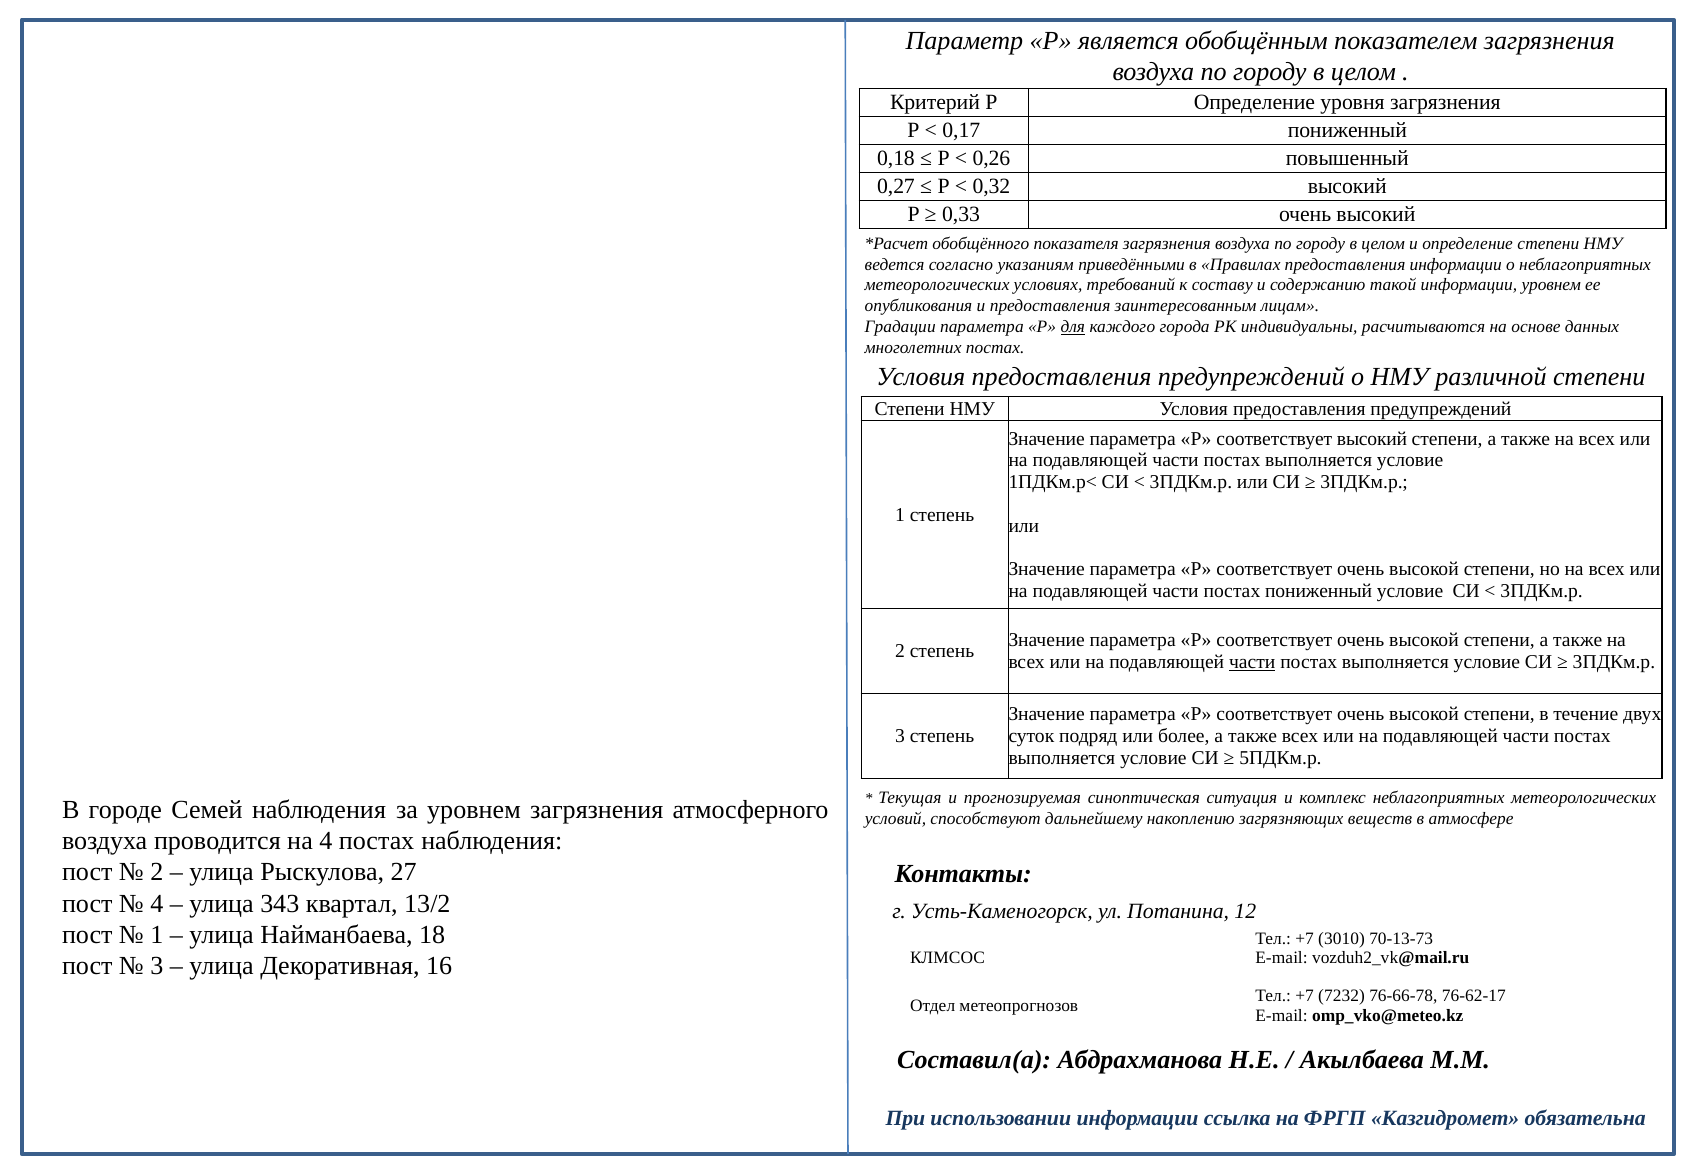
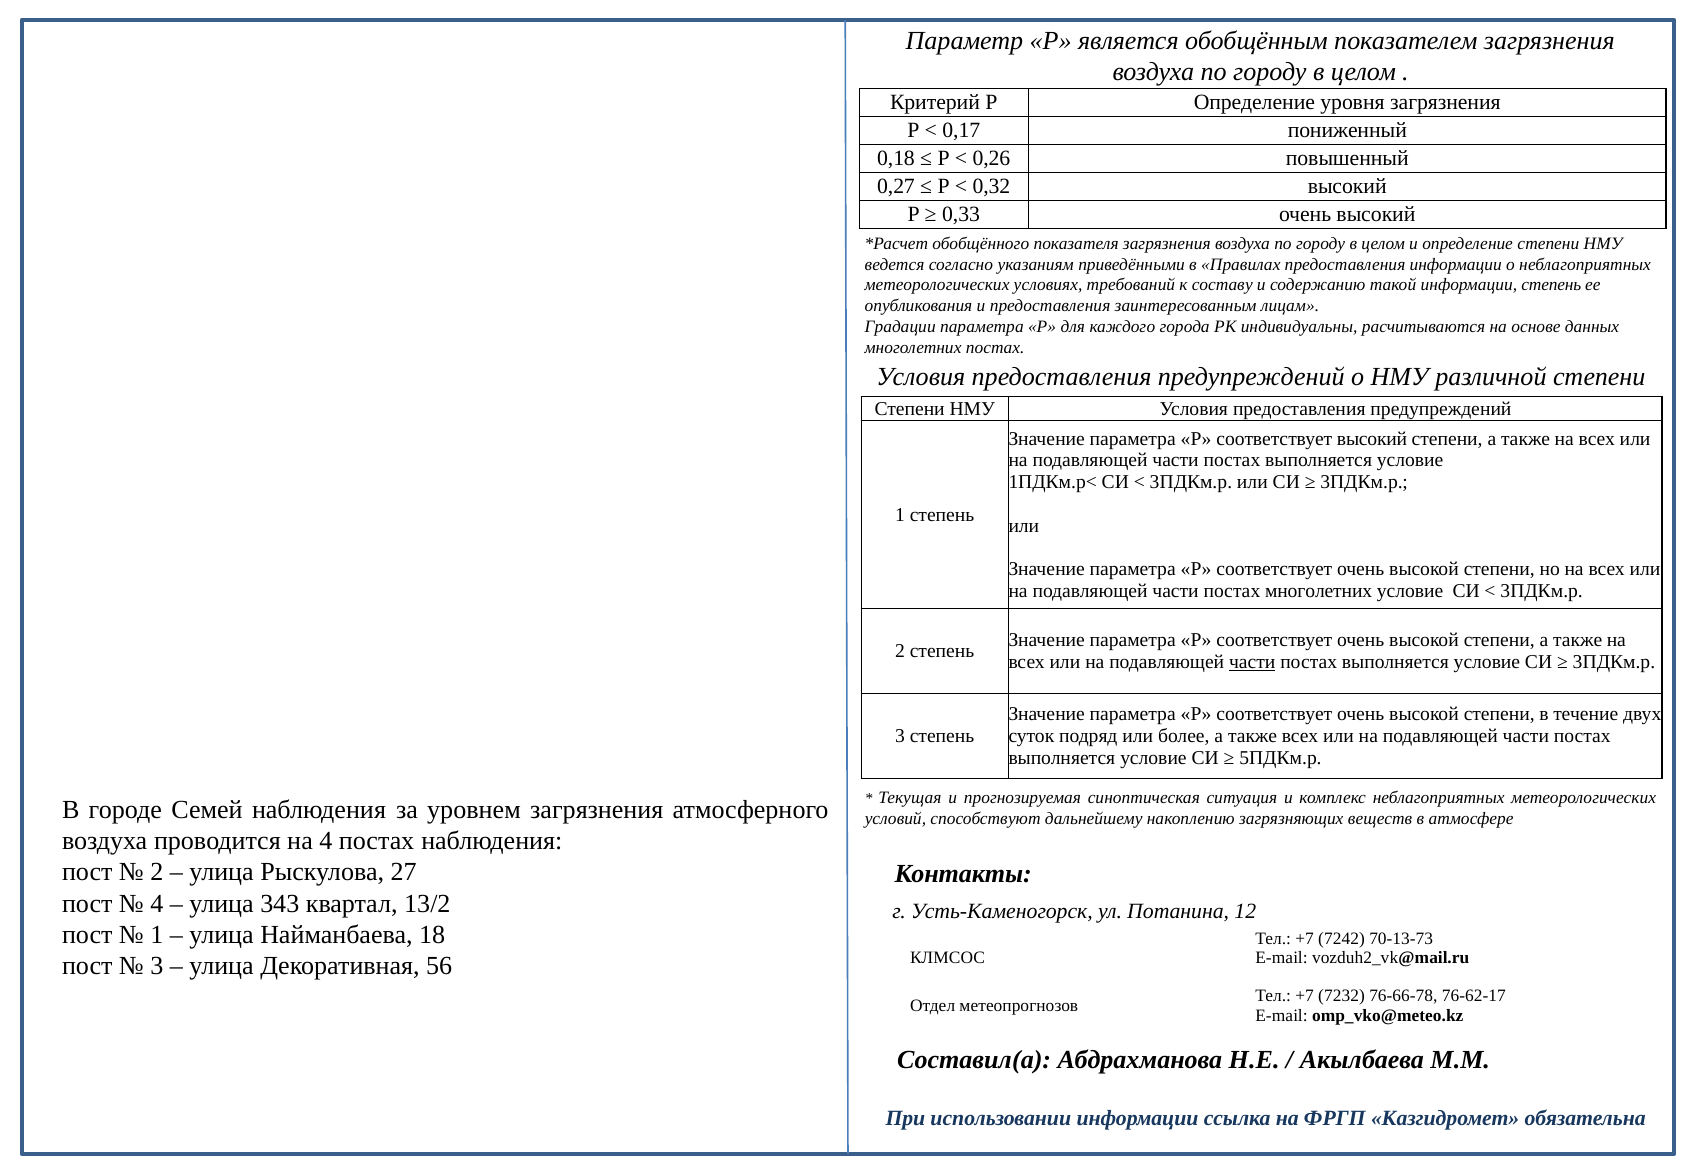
информации уровнем: уровнем -> степень
для underline: present -> none
постах пониженный: пониженный -> многолетних
3010: 3010 -> 7242
16: 16 -> 56
